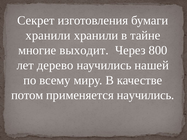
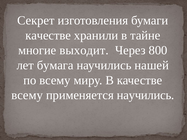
хранили at (48, 35): хранили -> качестве
дерево: дерево -> бумага
потом at (27, 95): потом -> всему
